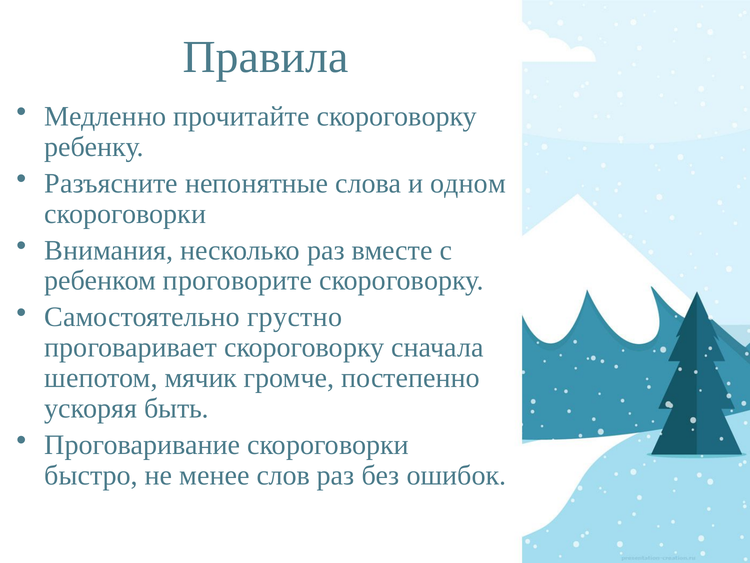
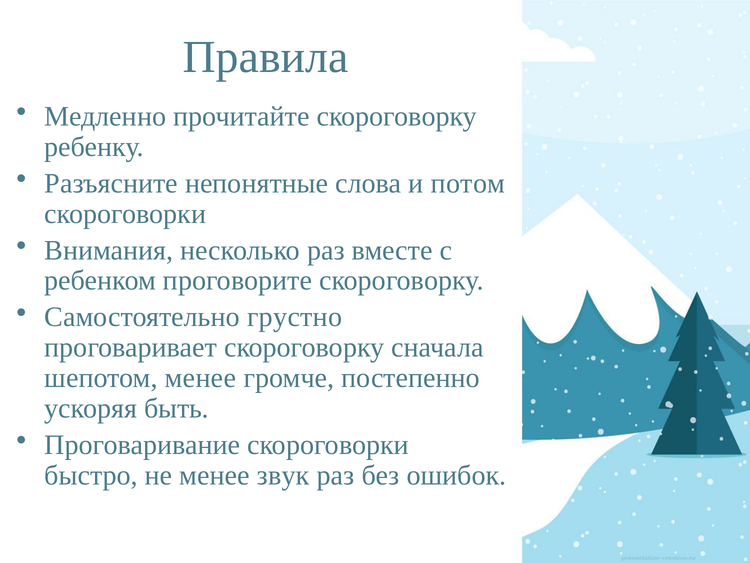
одном: одном -> потом
шепотом мячик: мячик -> менее
слов: слов -> звук
